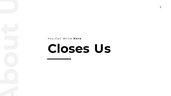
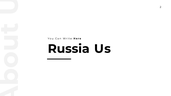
Closes: Closes -> Russia
